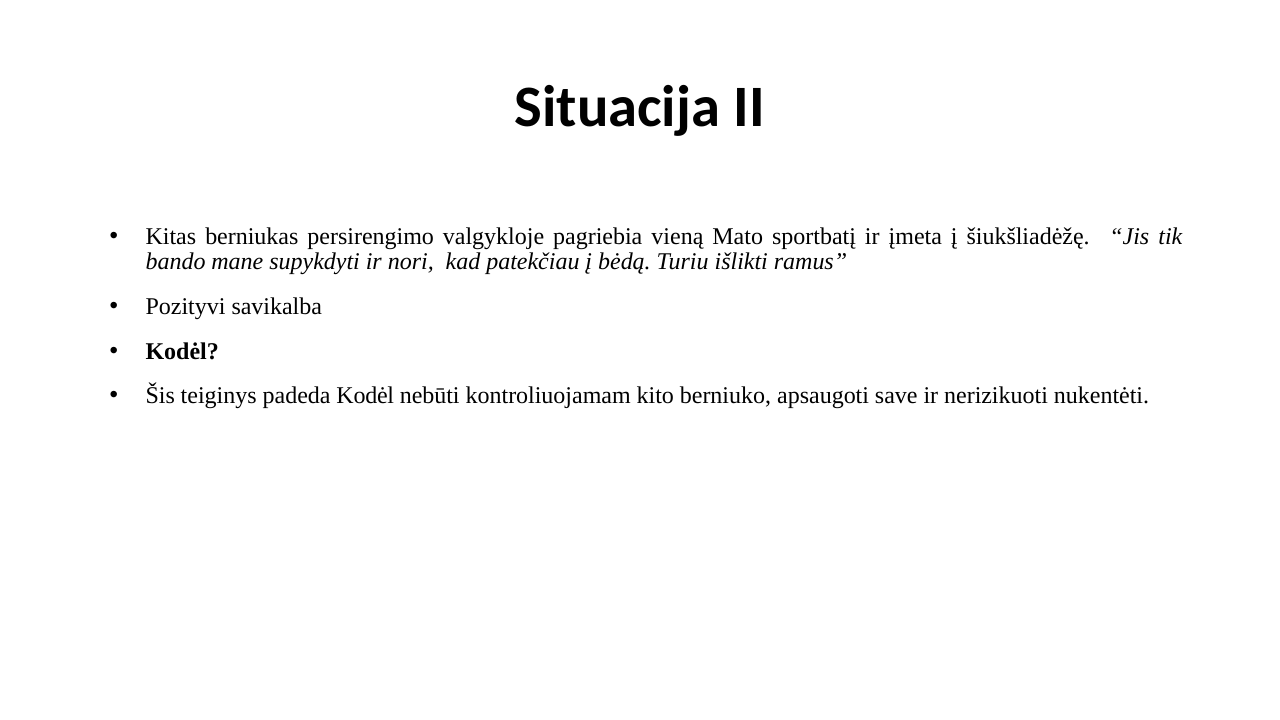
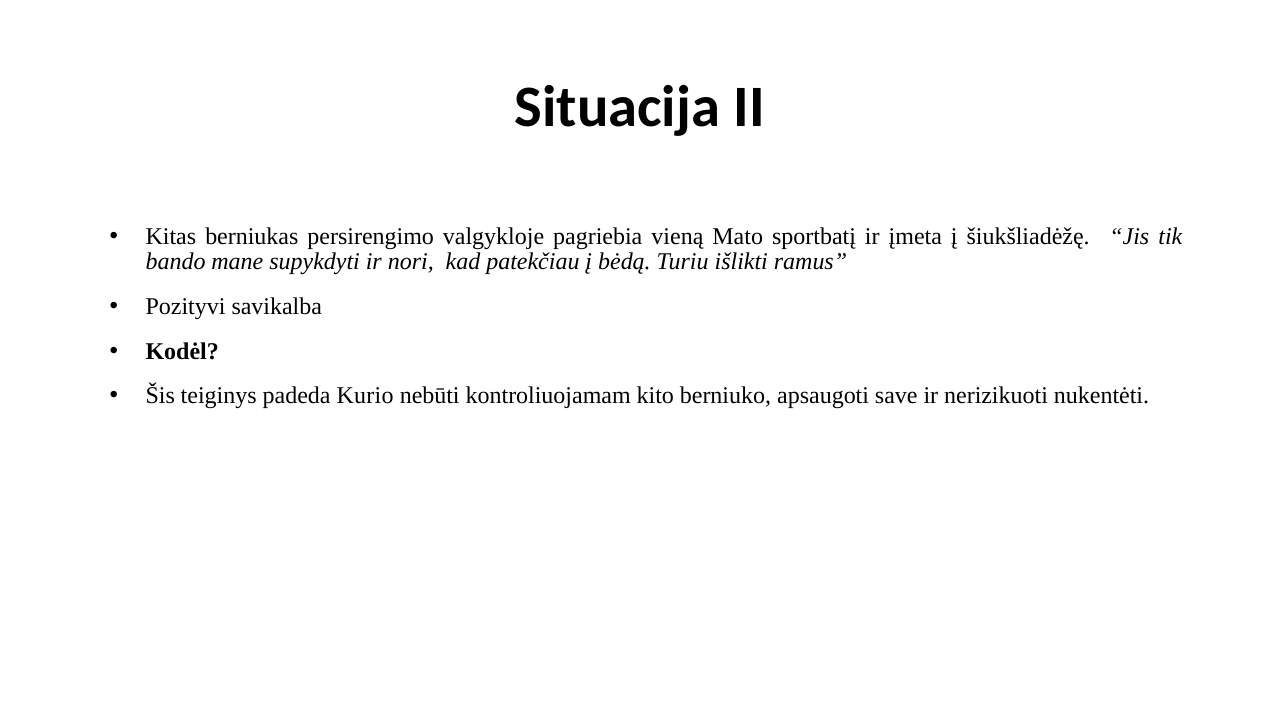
padeda Kodėl: Kodėl -> Kurio
